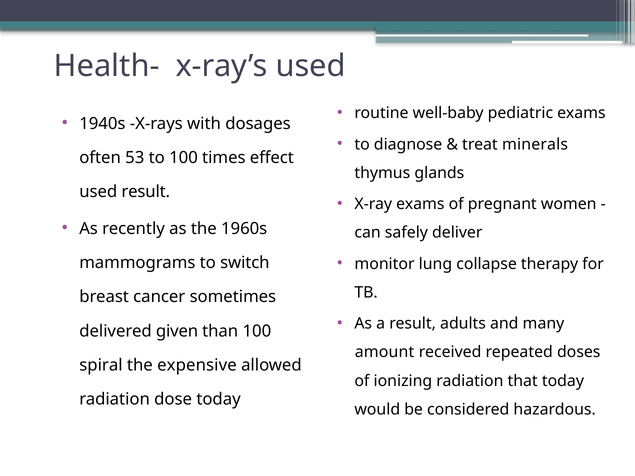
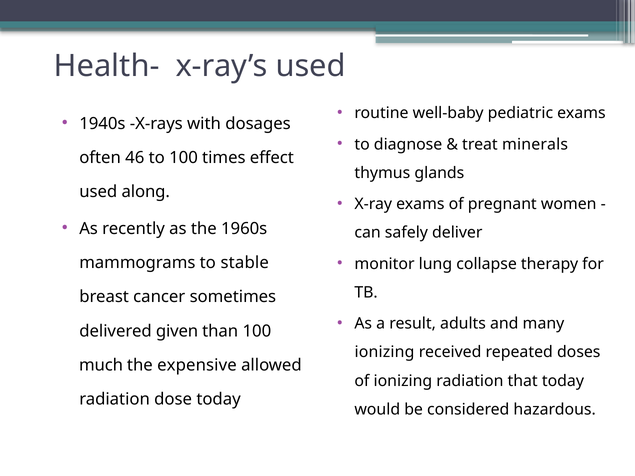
53: 53 -> 46
used result: result -> along
switch: switch -> stable
amount at (385, 352): amount -> ionizing
spiral: spiral -> much
